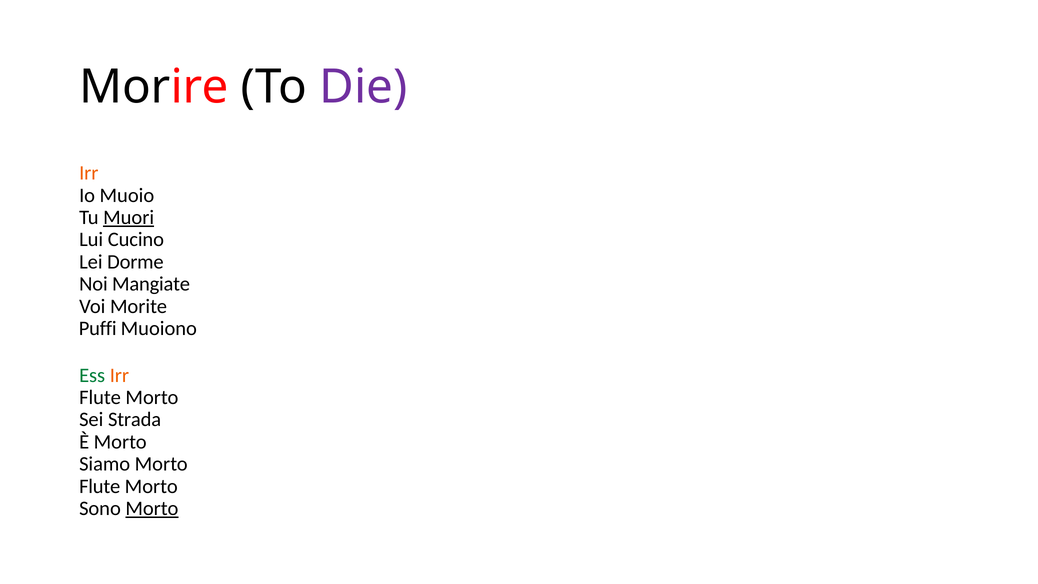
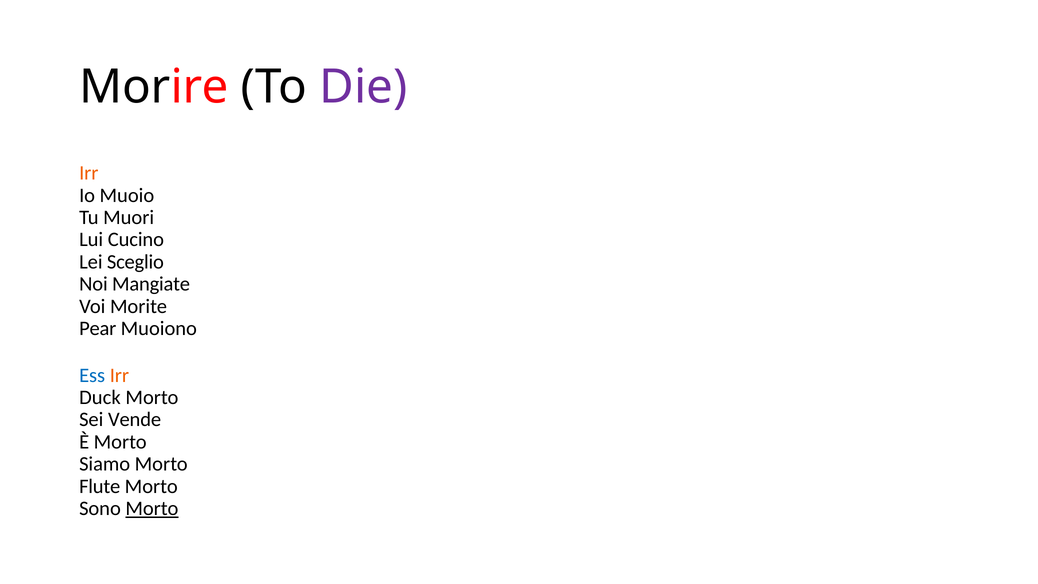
Muori underline: present -> none
Dorme: Dorme -> Sceglio
Puffi: Puffi -> Pear
Ess colour: green -> blue
Flute at (100, 397): Flute -> Duck
Strada: Strada -> Vende
